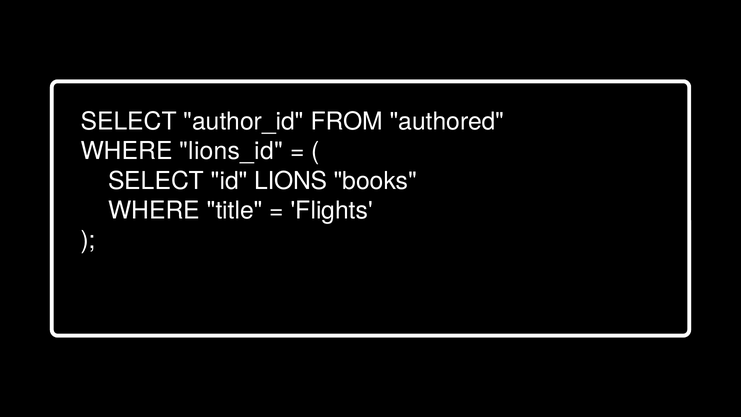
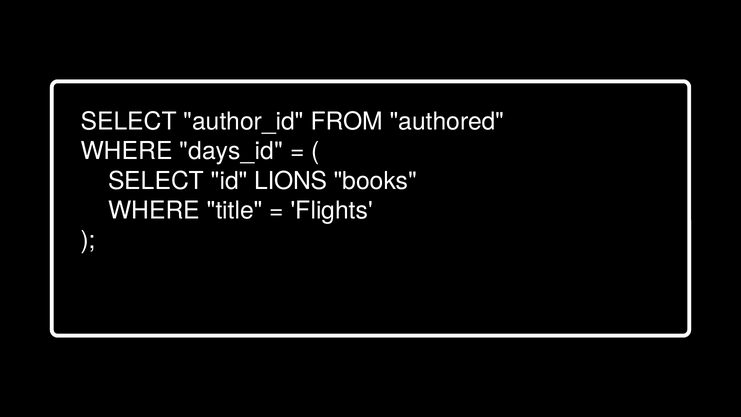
lions_id: lions_id -> days_id
